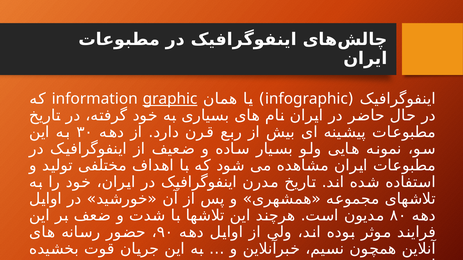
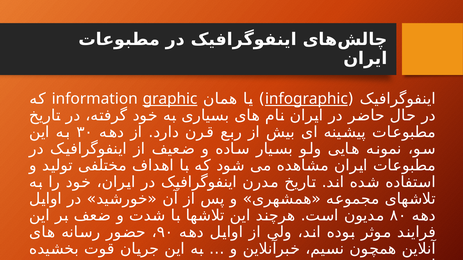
infographic underline: none -> present
